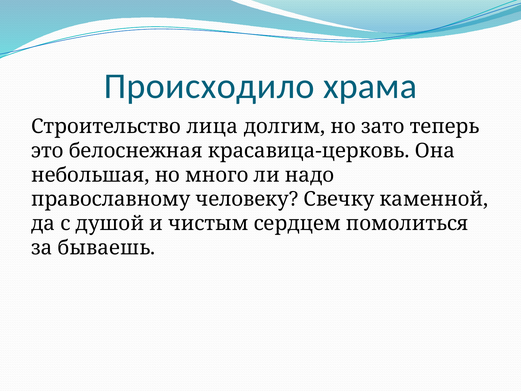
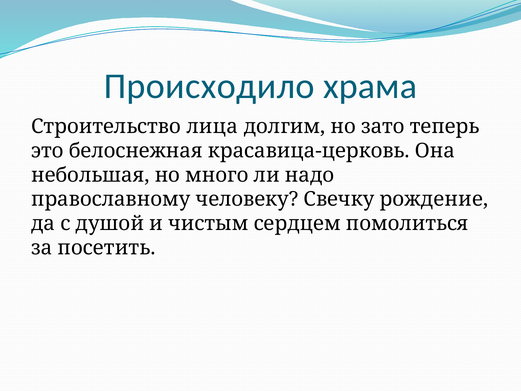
каменной: каменной -> рождение
бываешь: бываешь -> посетить
